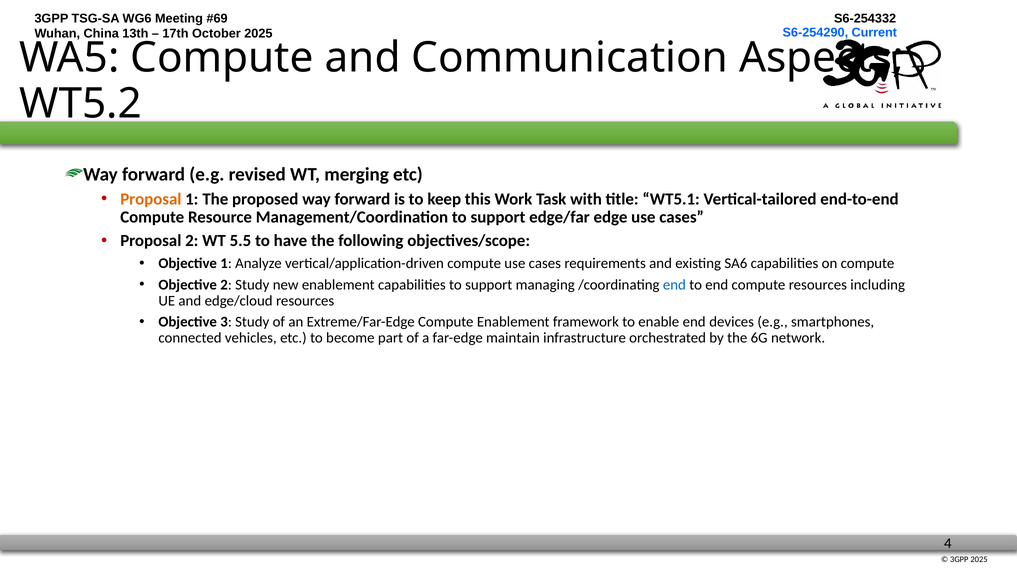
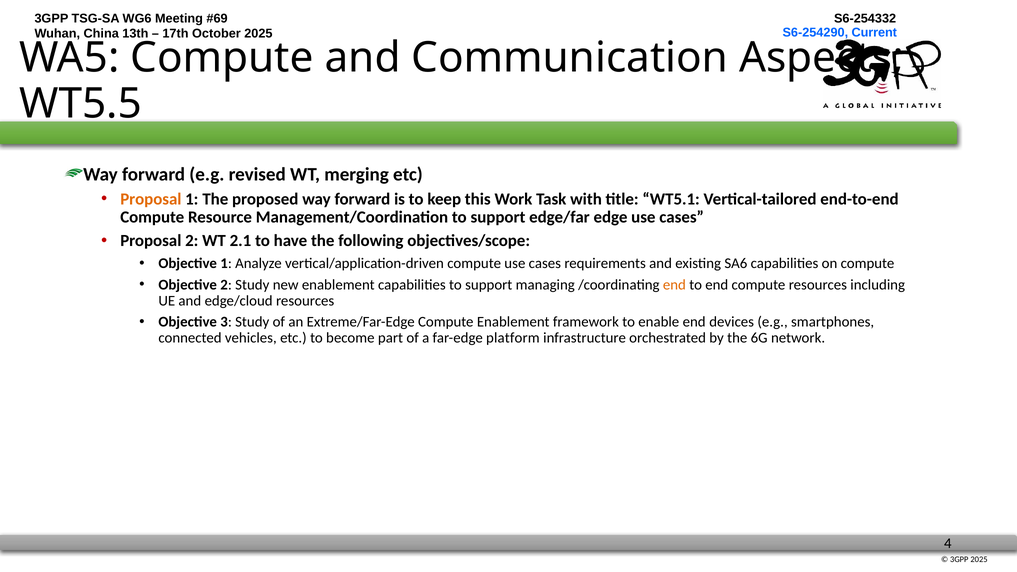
WT5.2: WT5.2 -> WT5.5
5.5: 5.5 -> 2.1
end at (674, 285) colour: blue -> orange
maintain: maintain -> platform
